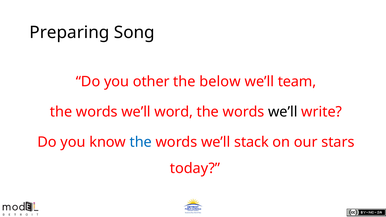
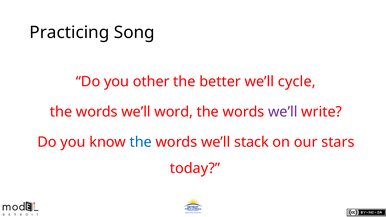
Preparing: Preparing -> Practicing
below: below -> better
team: team -> cycle
we’ll at (283, 112) colour: black -> purple
